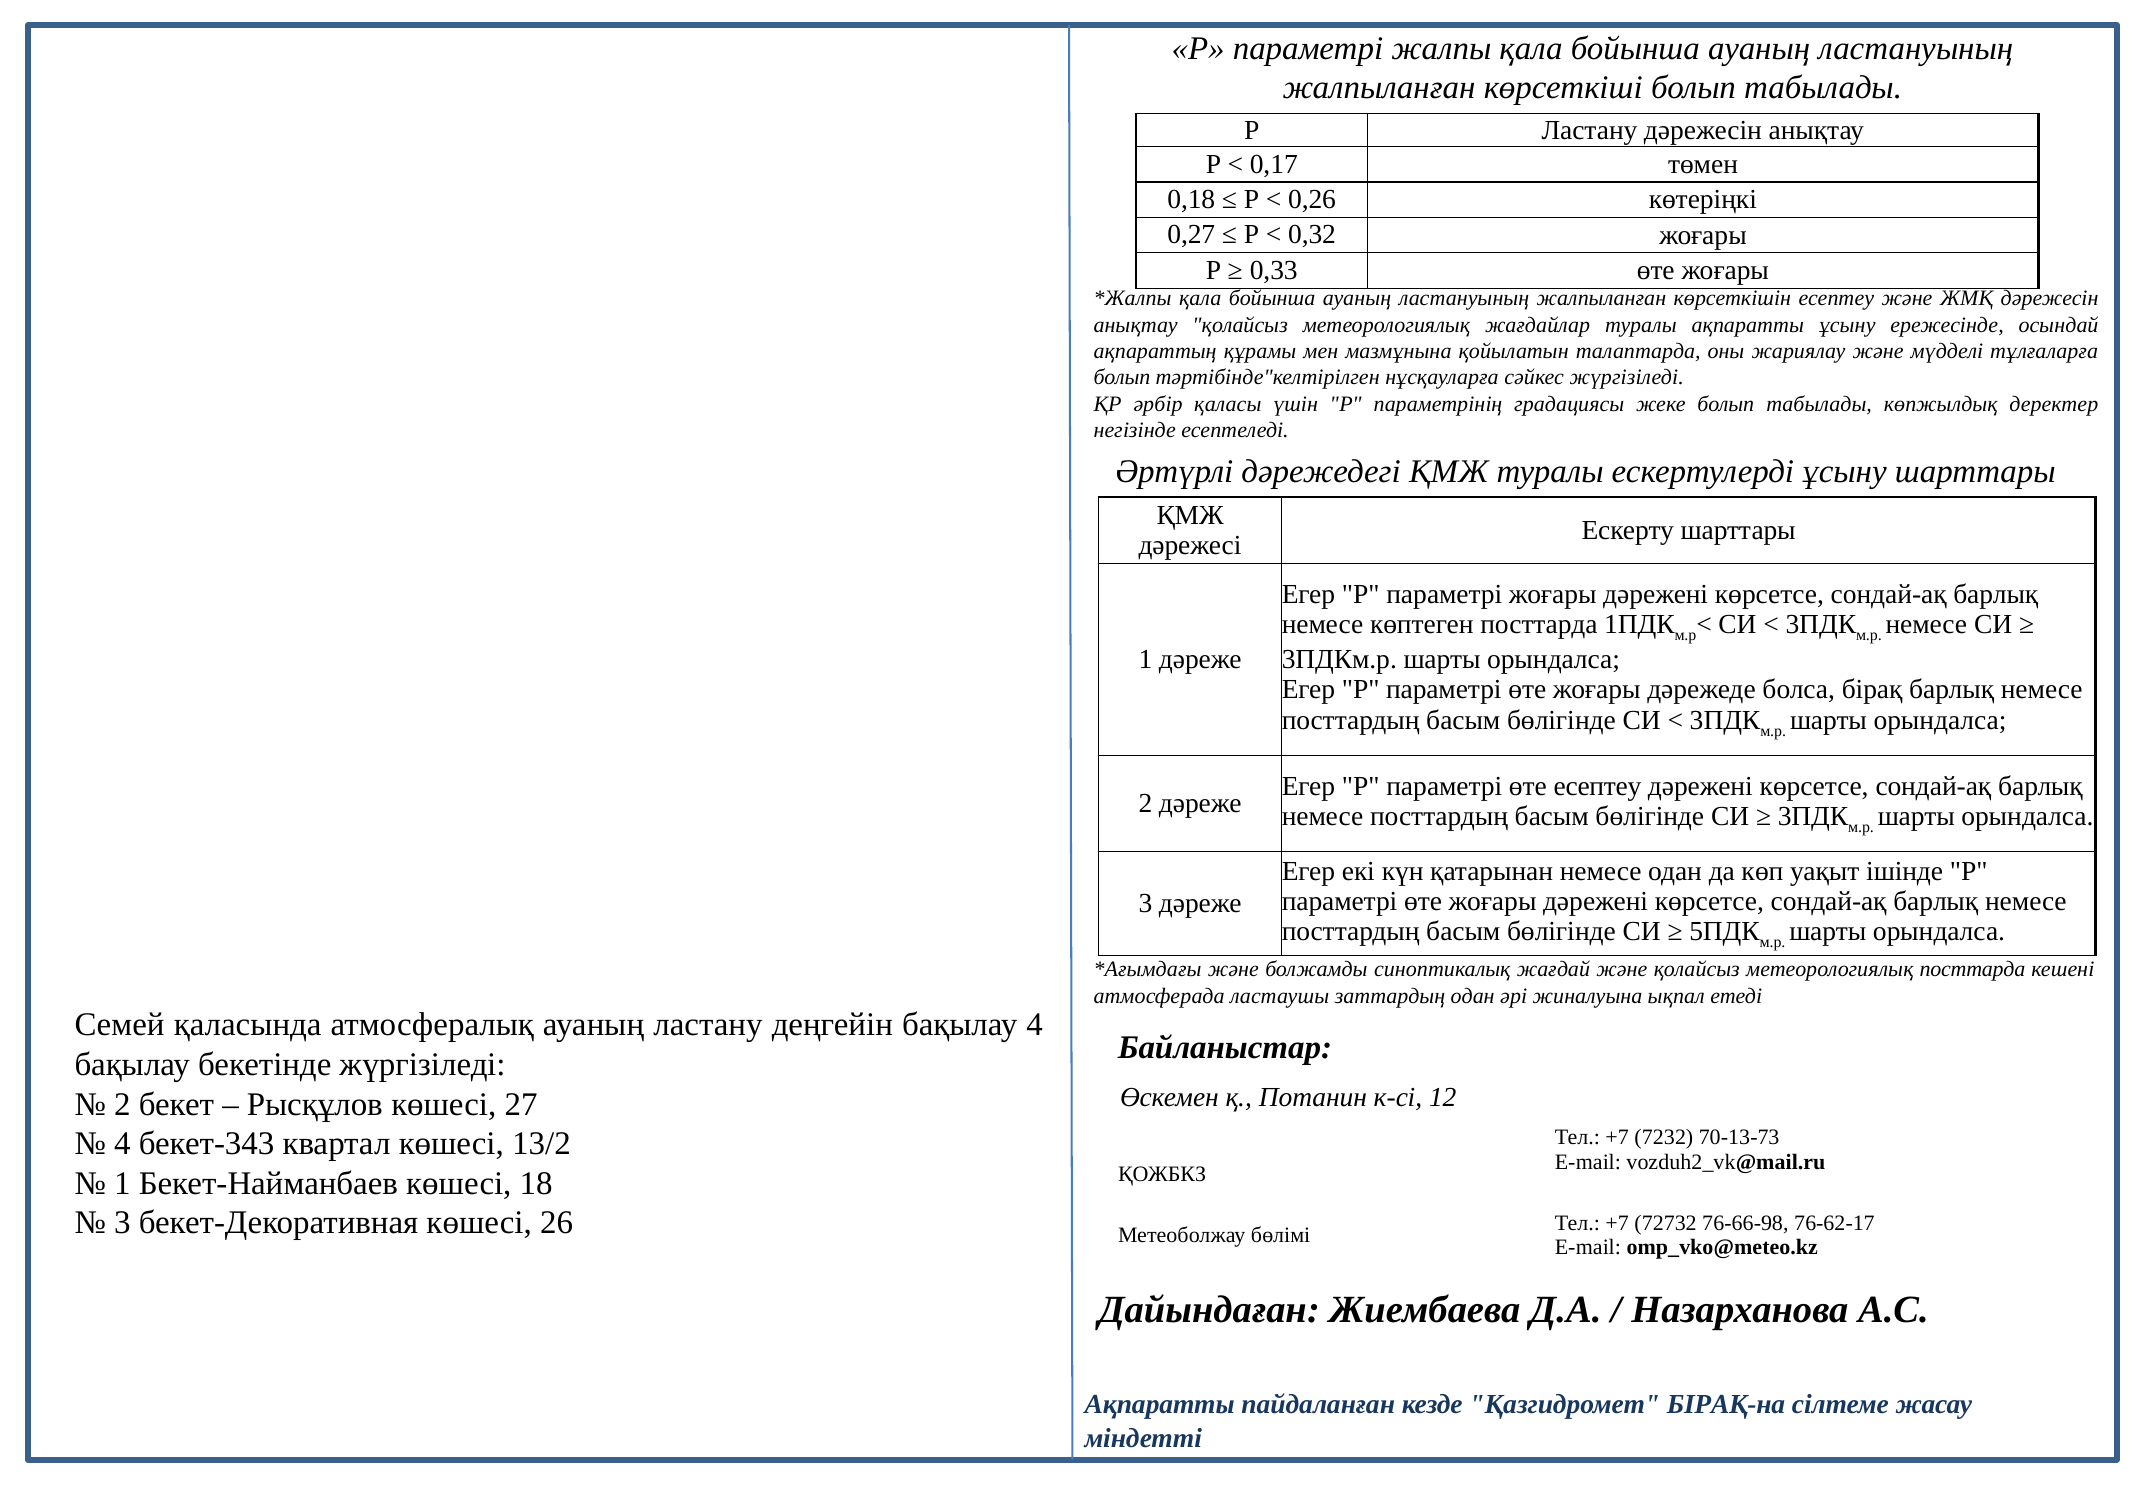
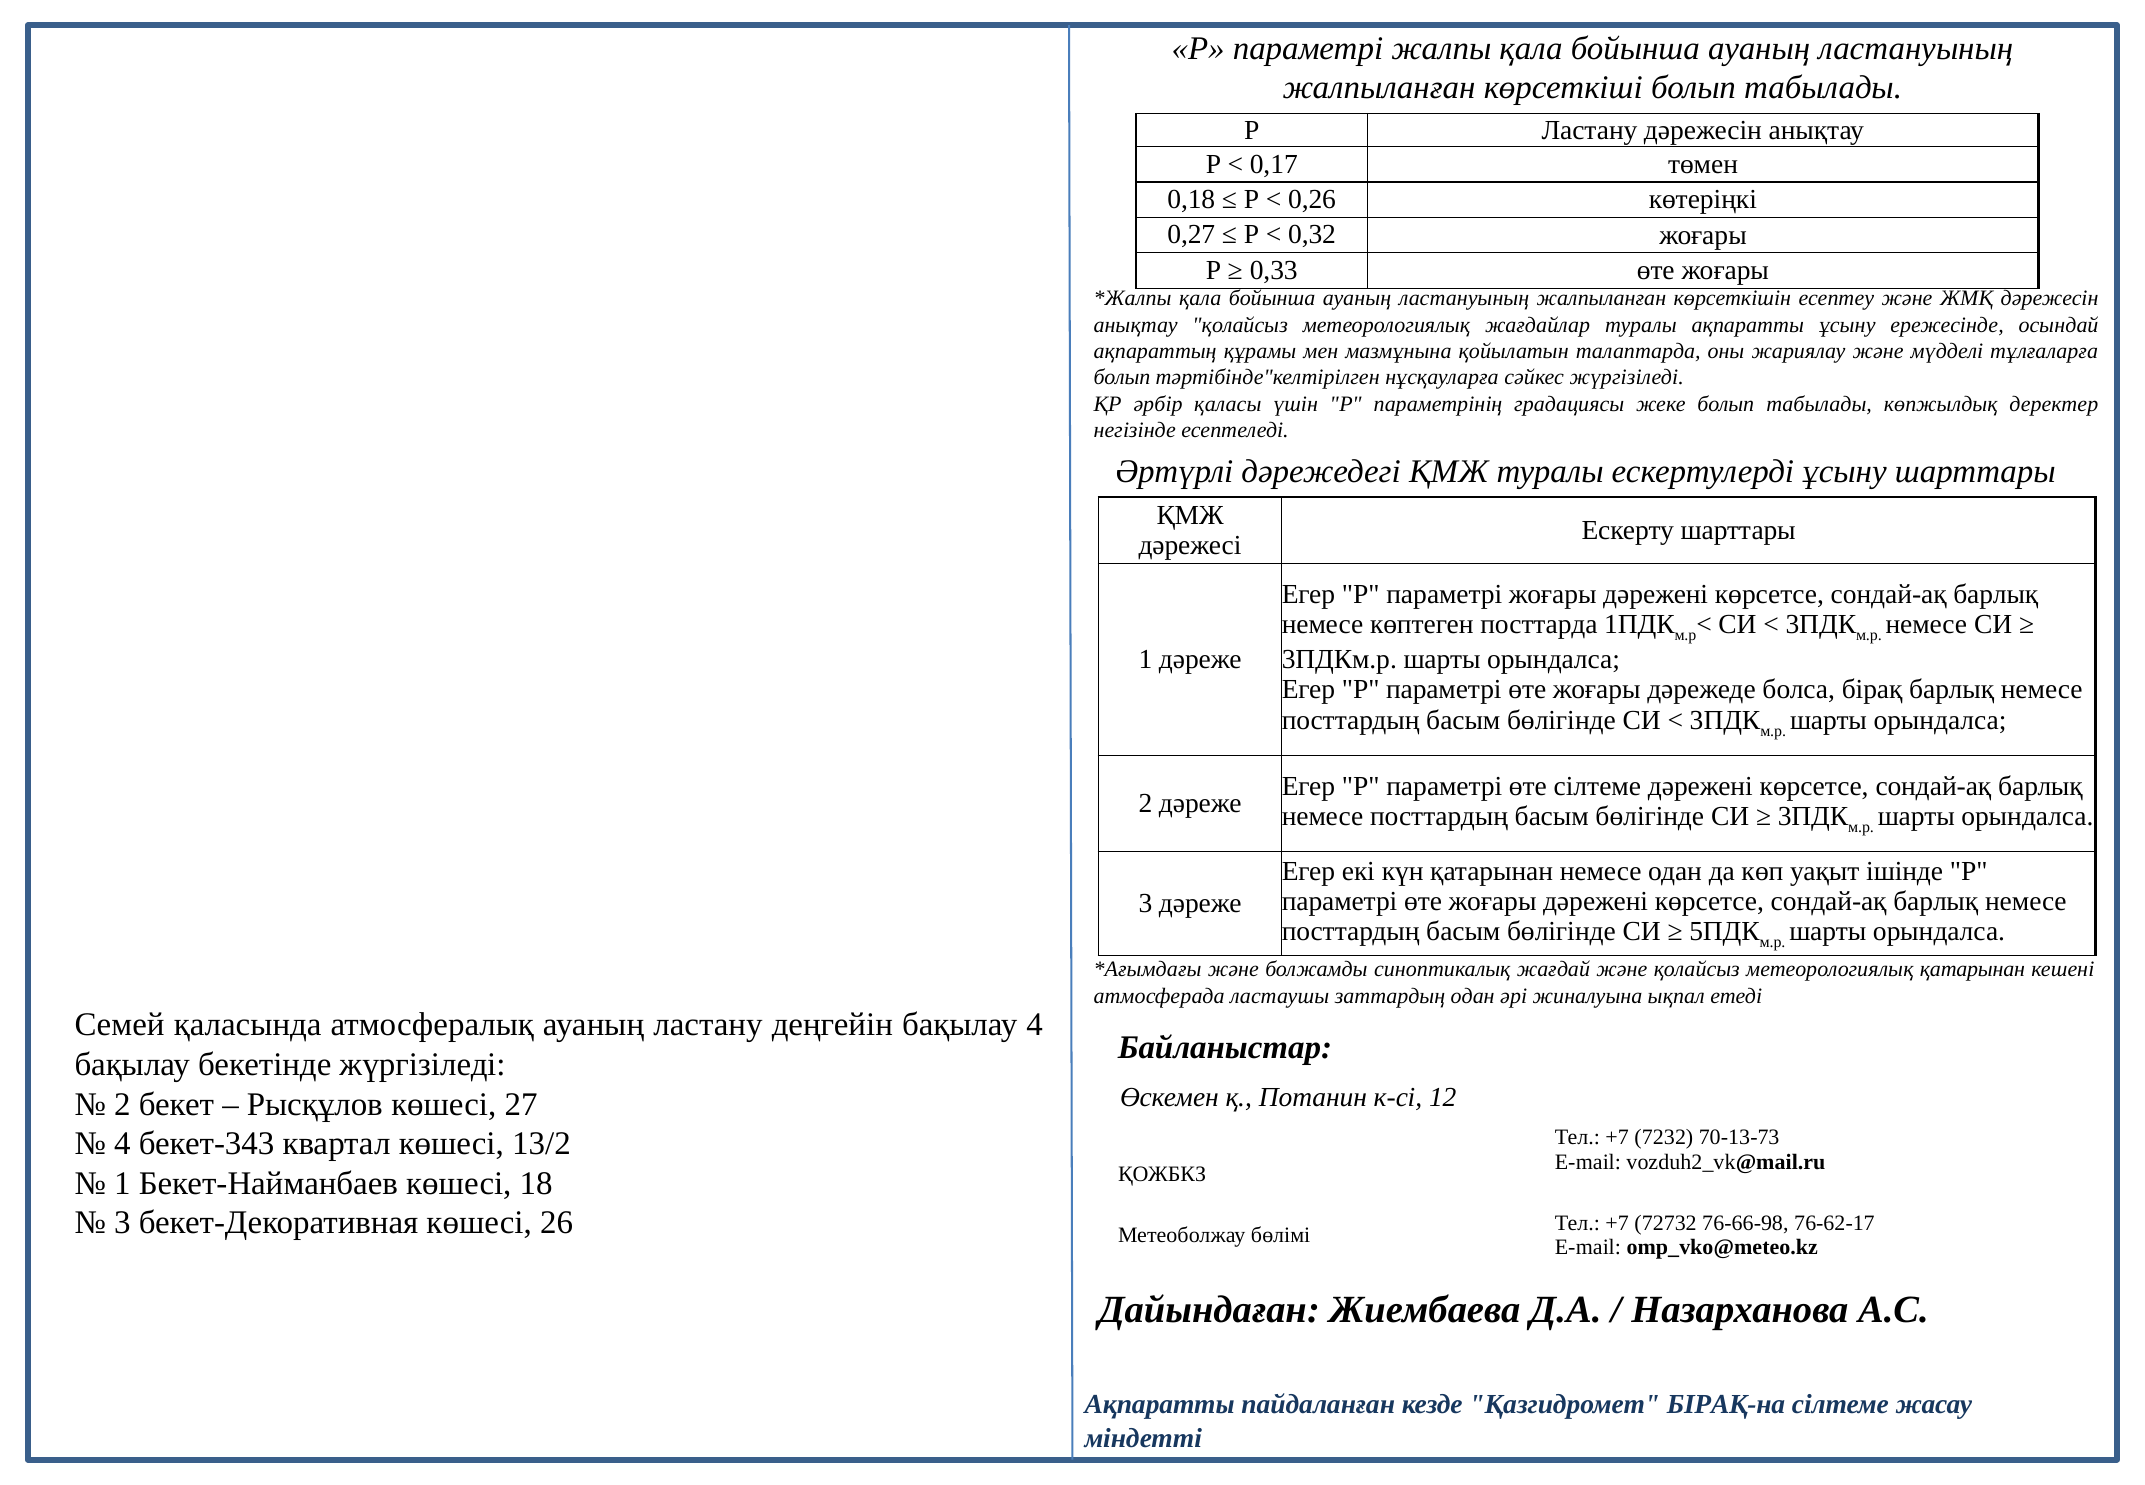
өте есептеу: есептеу -> сілтеме
метеорологиялық посттарда: посттарда -> қатарынан
